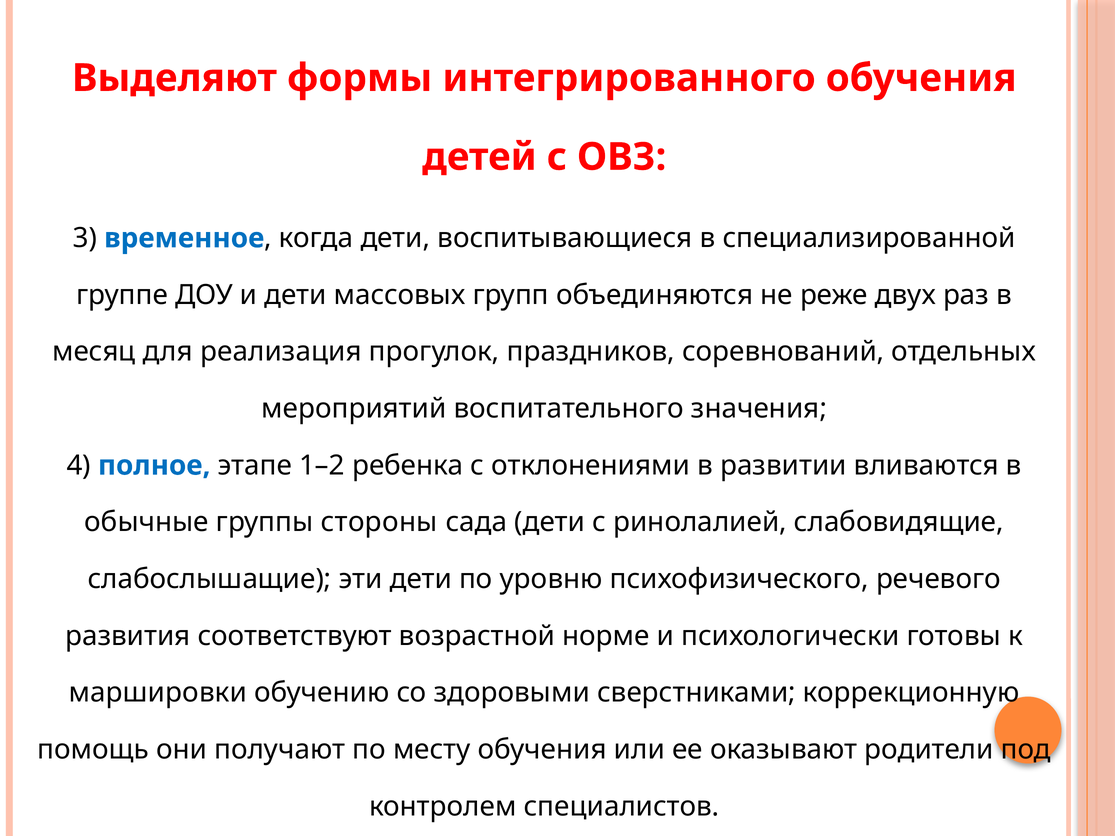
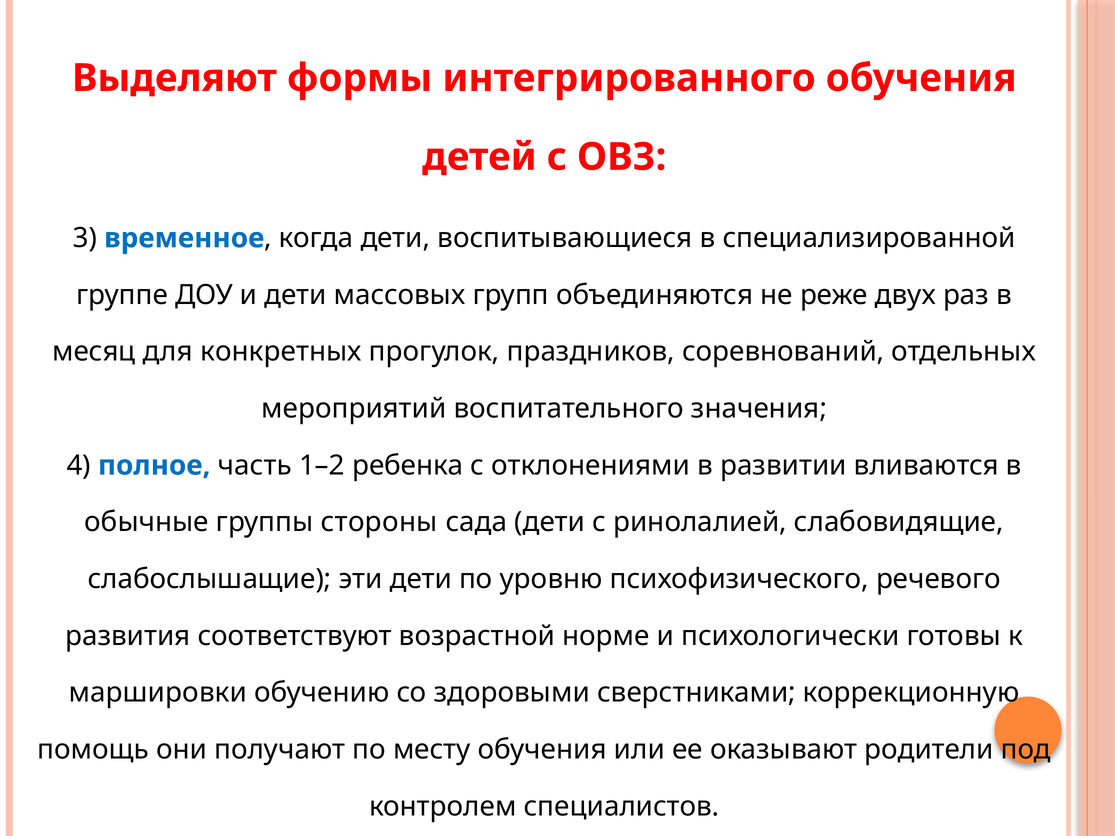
реализация: реализация -> конкретных
этапе: этапе -> часть
